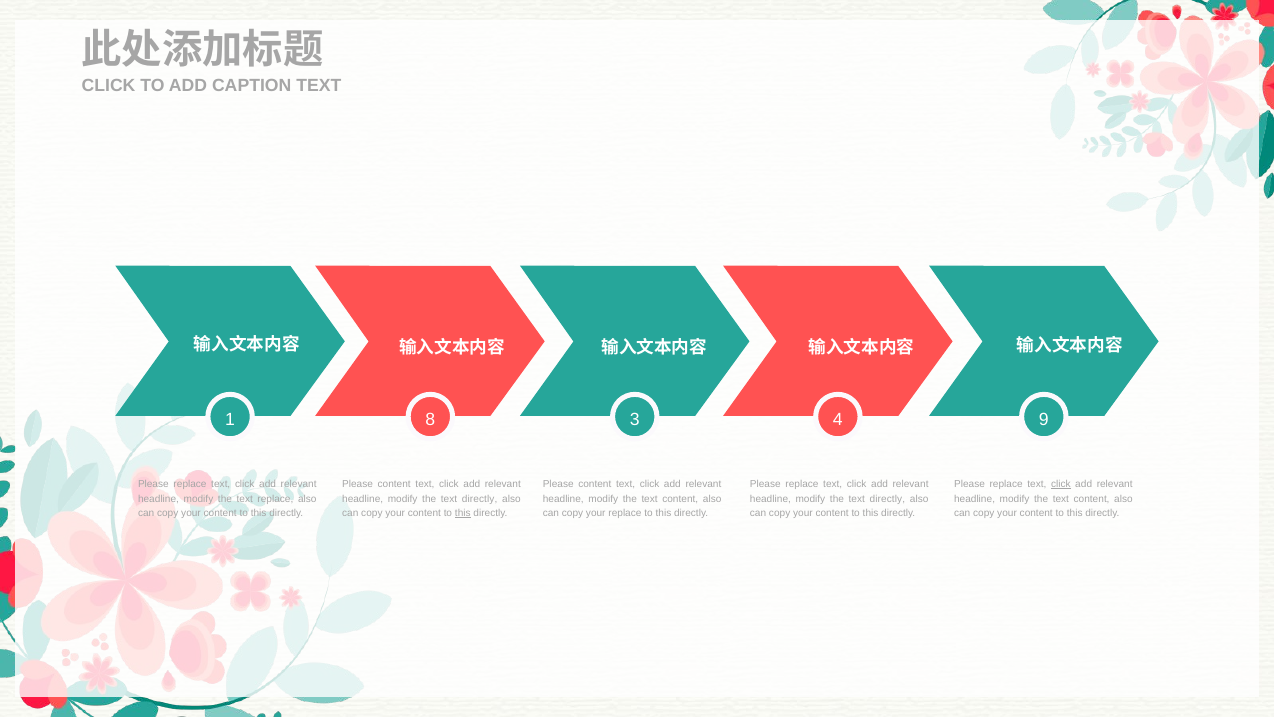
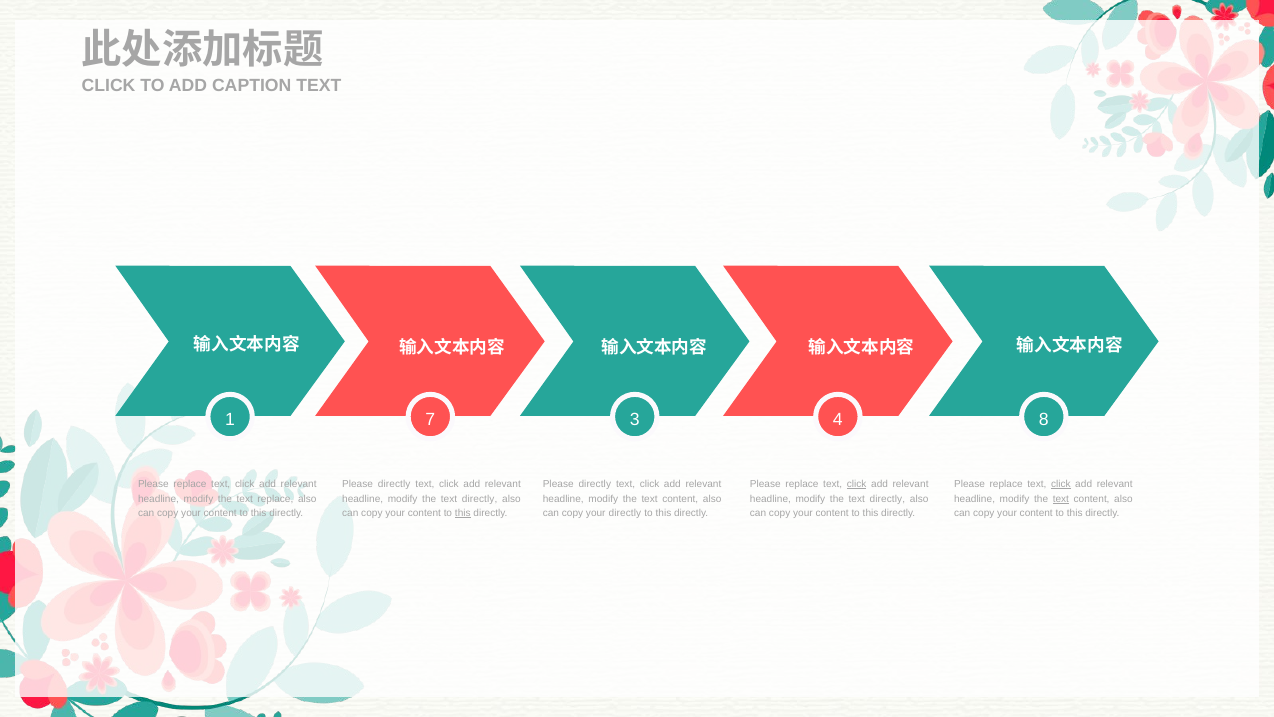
8: 8 -> 7
9: 9 -> 8
content at (394, 484): content -> directly
content at (595, 484): content -> directly
click at (857, 484) underline: none -> present
text at (1061, 499) underline: none -> present
your replace: replace -> directly
